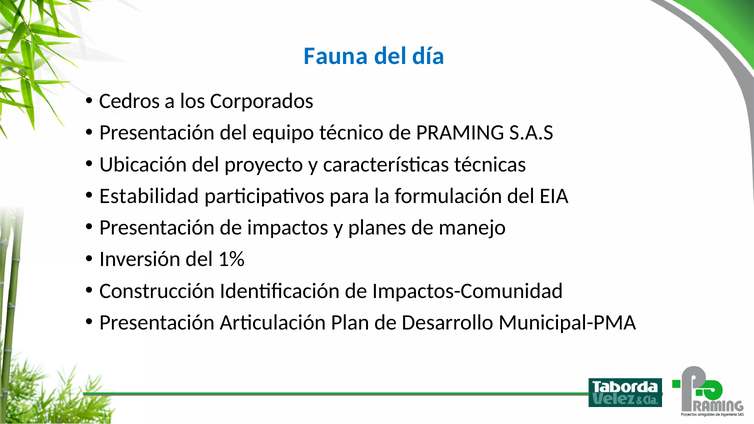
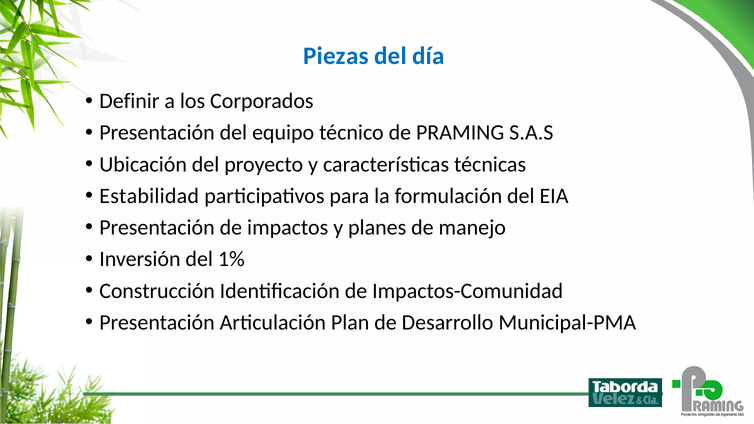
Fauna: Fauna -> Piezas
Cedros: Cedros -> Definir
